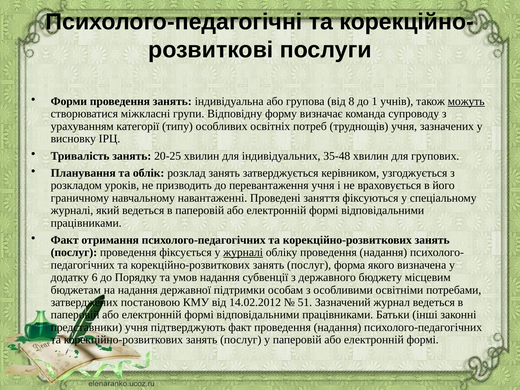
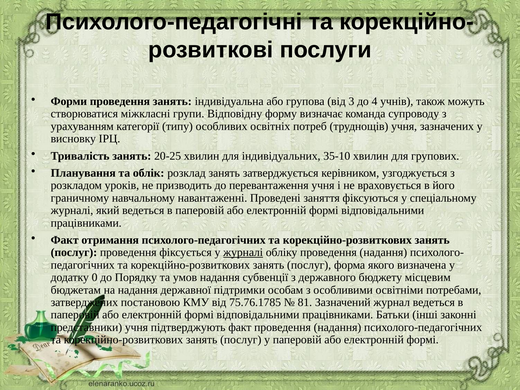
8: 8 -> 3
1: 1 -> 4
можуть underline: present -> none
35-48: 35-48 -> 35-10
6: 6 -> 0
14.02.2012: 14.02.2012 -> 75.76.1785
51: 51 -> 81
